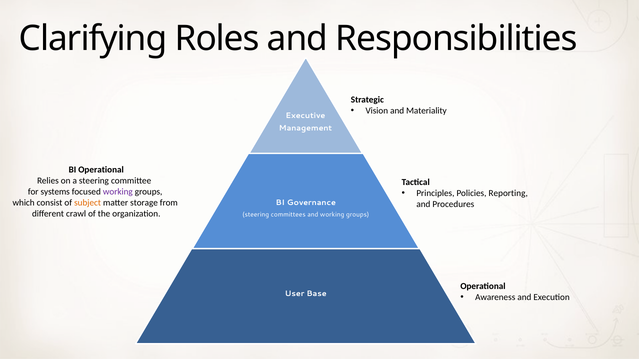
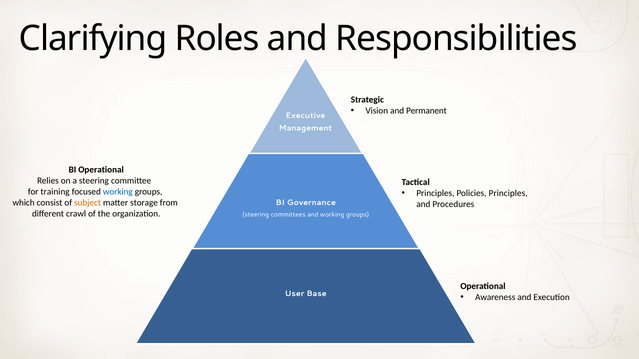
Materiality: Materiality -> Permanent
systems: systems -> training
working at (118, 192) colour: purple -> blue
Policies Reporting: Reporting -> Principles
